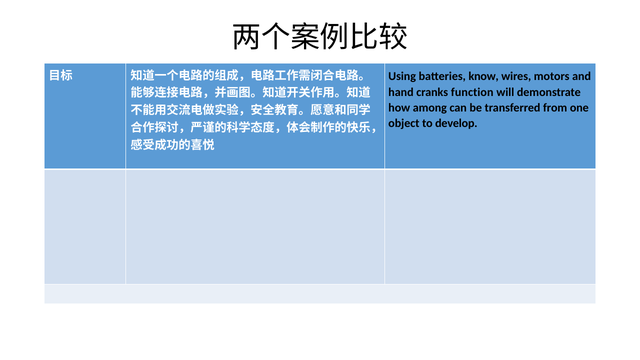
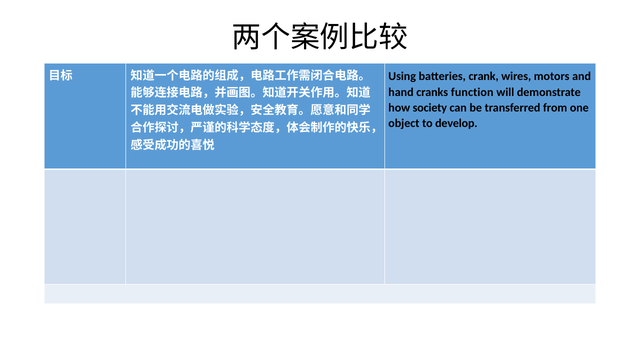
know: know -> crank
among: among -> society
